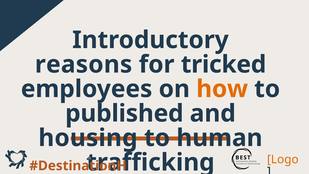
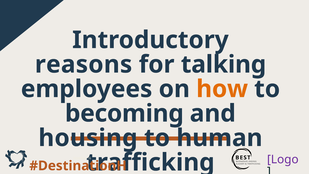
tricked: tricked -> talking
published: published -> becoming
Logo colour: orange -> purple
